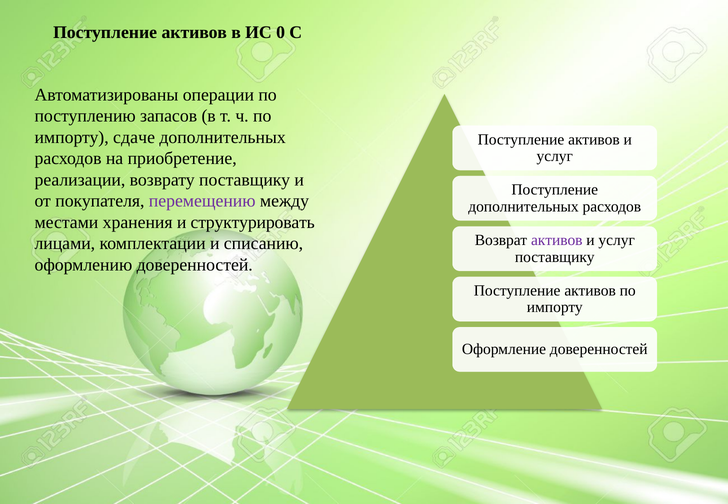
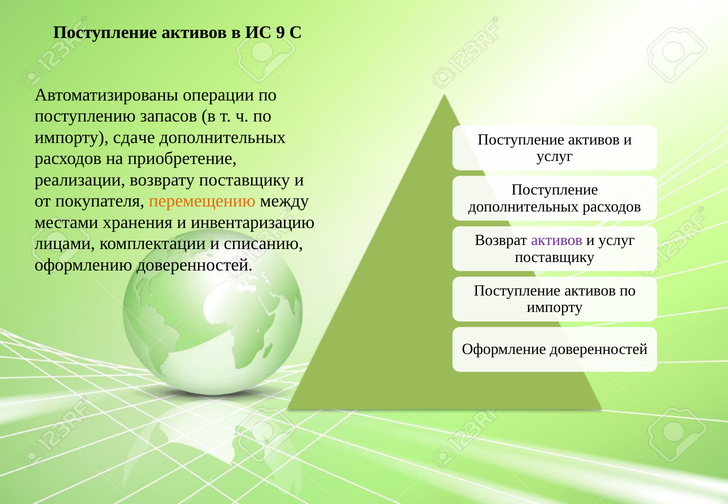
0: 0 -> 9
перемещению colour: purple -> orange
структурировать: структурировать -> инвентаризацию
